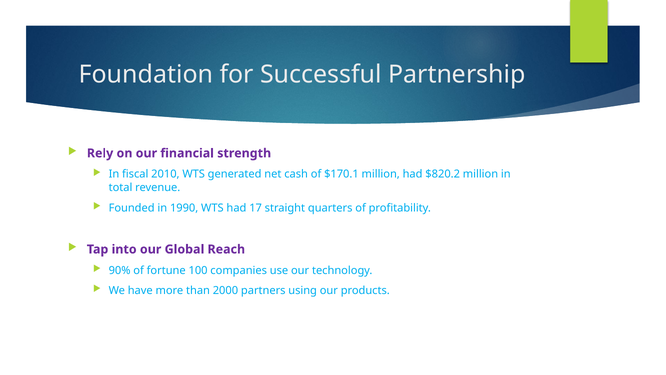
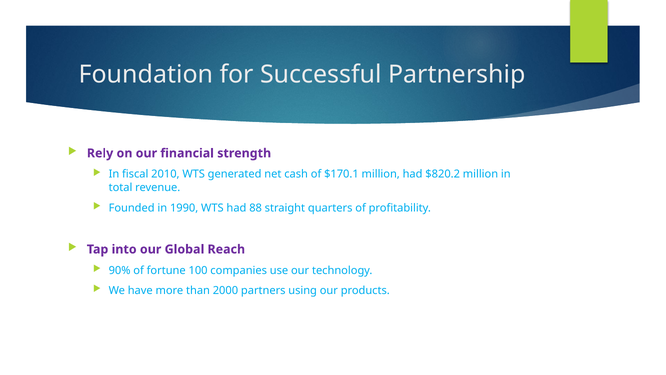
17: 17 -> 88
